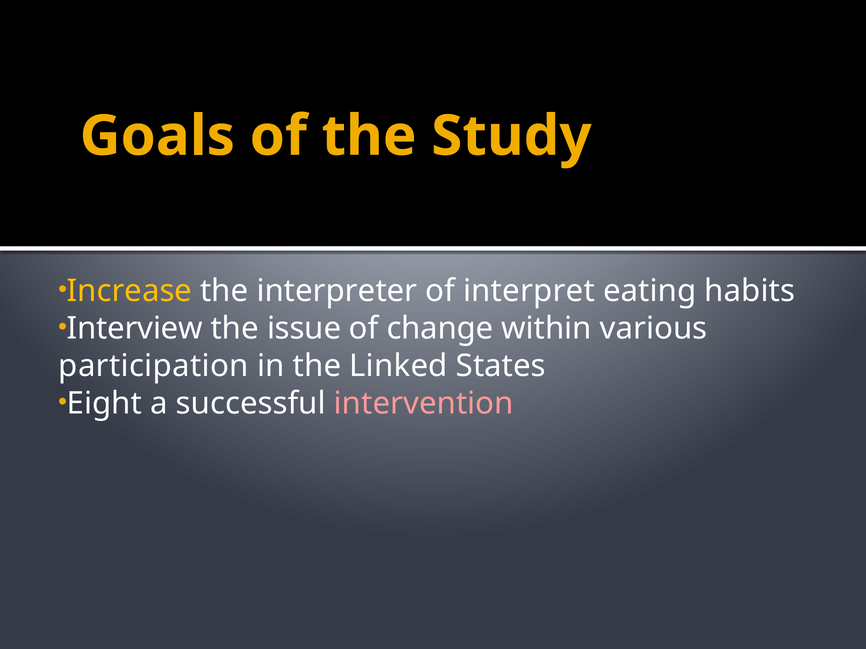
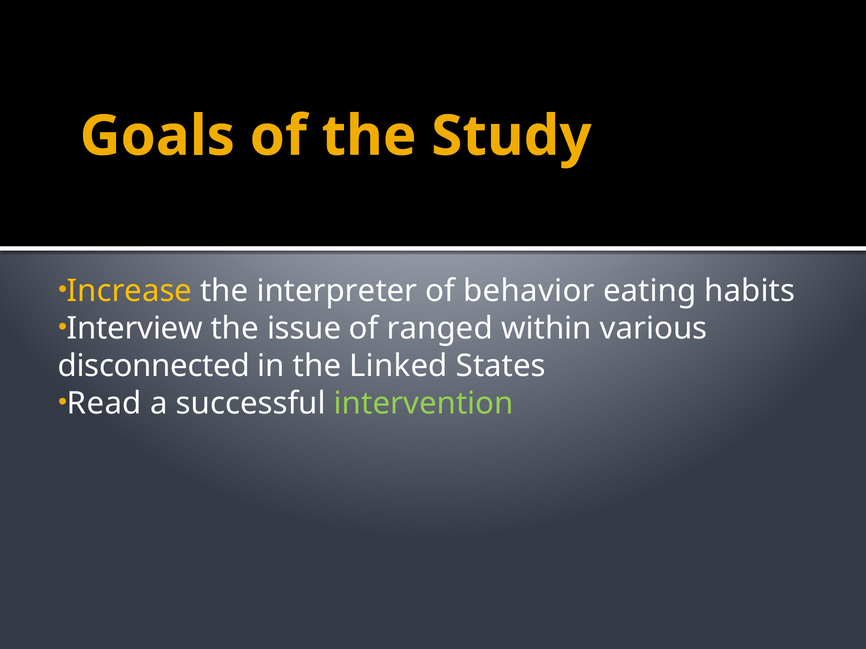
interpret: interpret -> behavior
change: change -> ranged
participation: participation -> disconnected
Eight: Eight -> Read
intervention colour: pink -> light green
